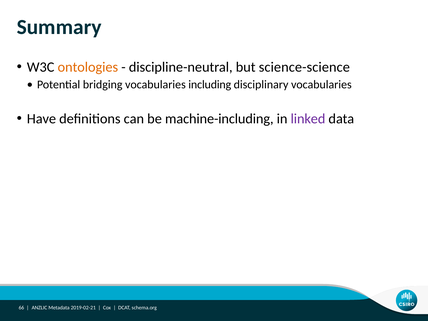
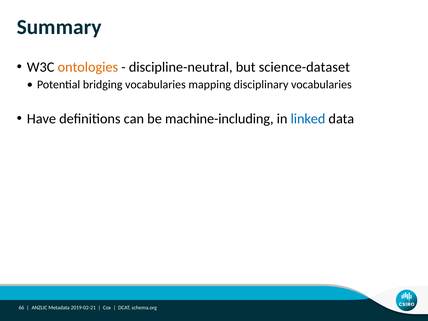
science-science: science-science -> science-dataset
including: including -> mapping
linked colour: purple -> blue
